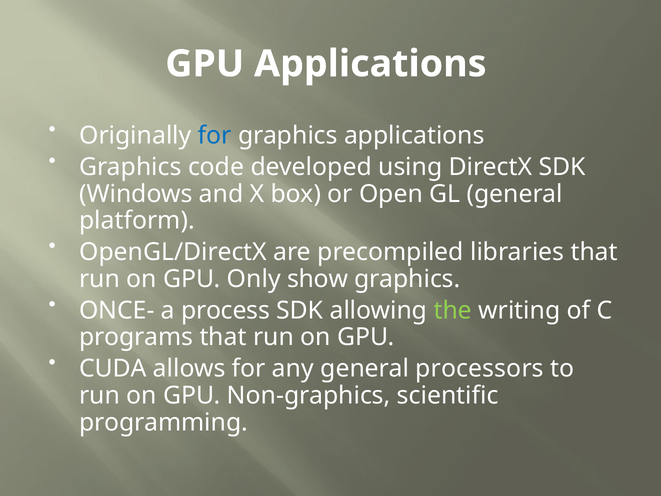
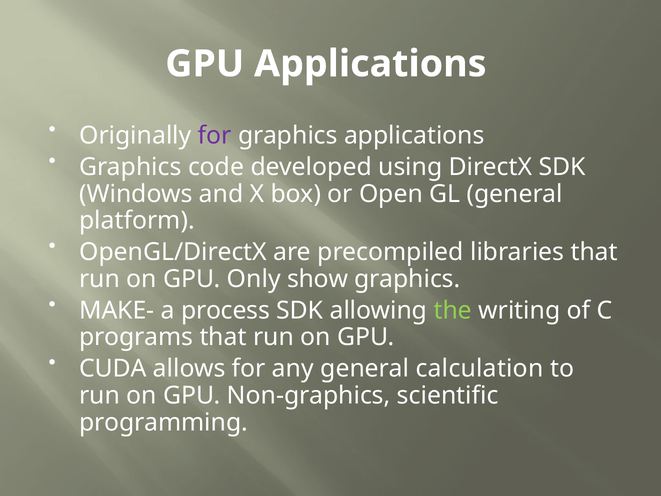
for at (215, 136) colour: blue -> purple
ONCE-: ONCE- -> MAKE-
processors: processors -> calculation
